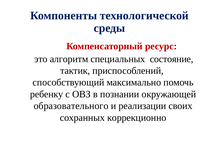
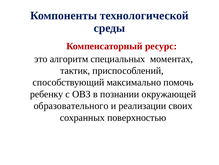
состояние: состояние -> моментах
коррекционно: коррекционно -> поверхностью
